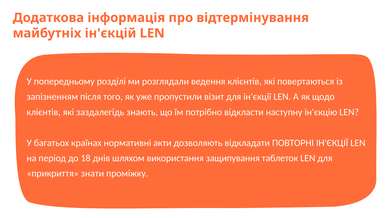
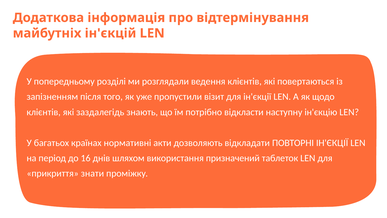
18: 18 -> 16
защипування: защипування -> призначений
